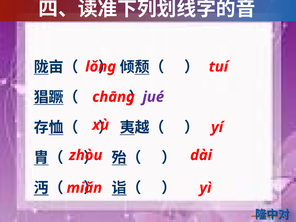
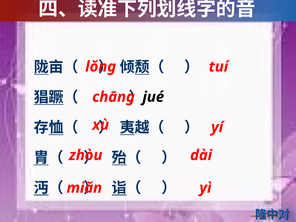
jué colour: purple -> black
